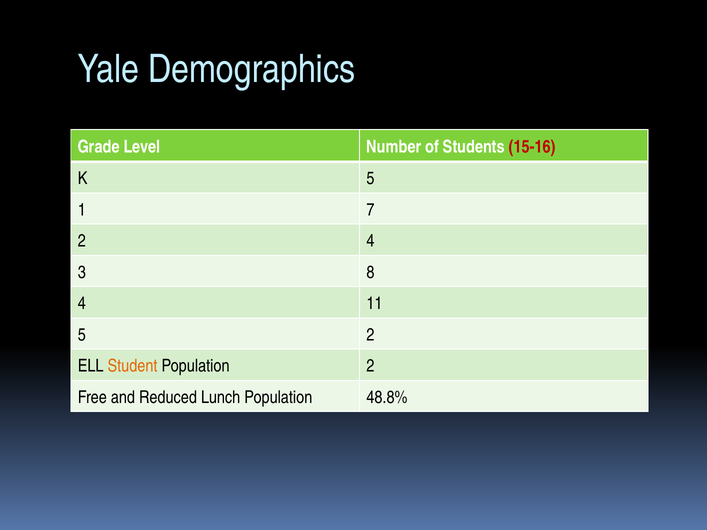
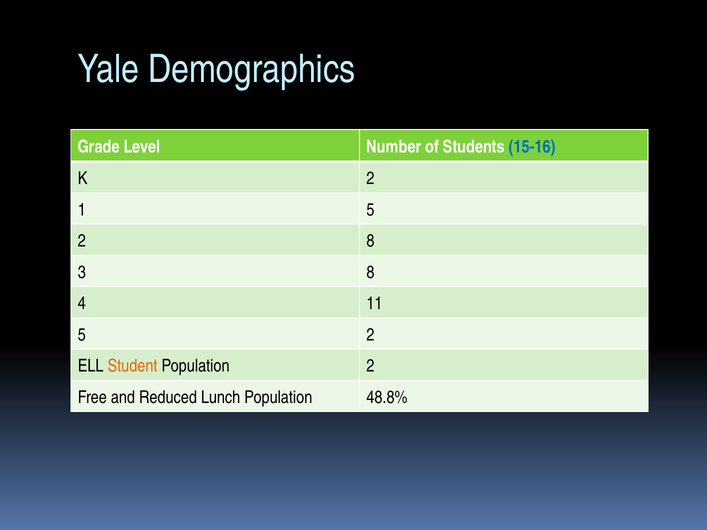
15-16 colour: red -> blue
K 5: 5 -> 2
1 7: 7 -> 5
2 4: 4 -> 8
